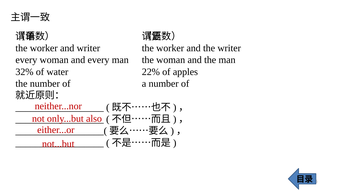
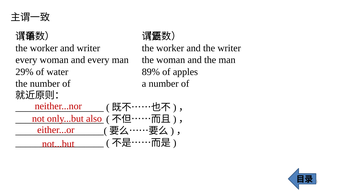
32%: 32% -> 29%
22%: 22% -> 89%
